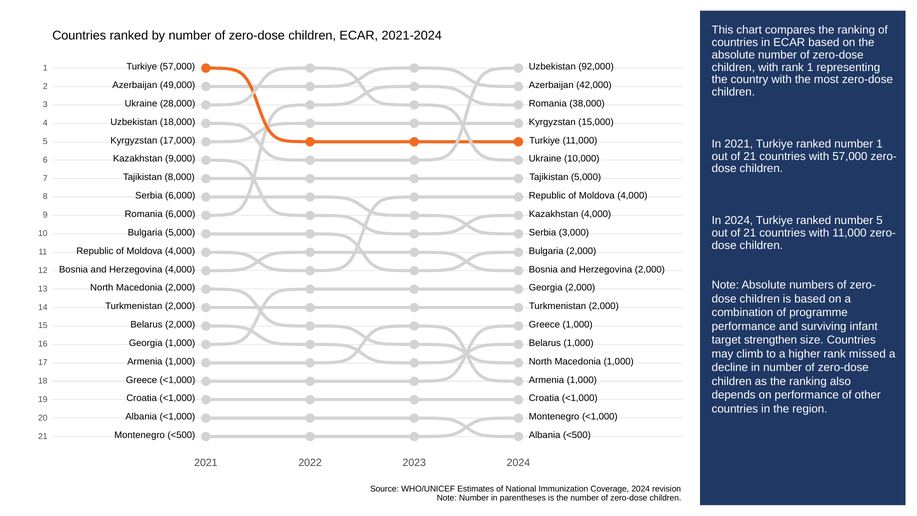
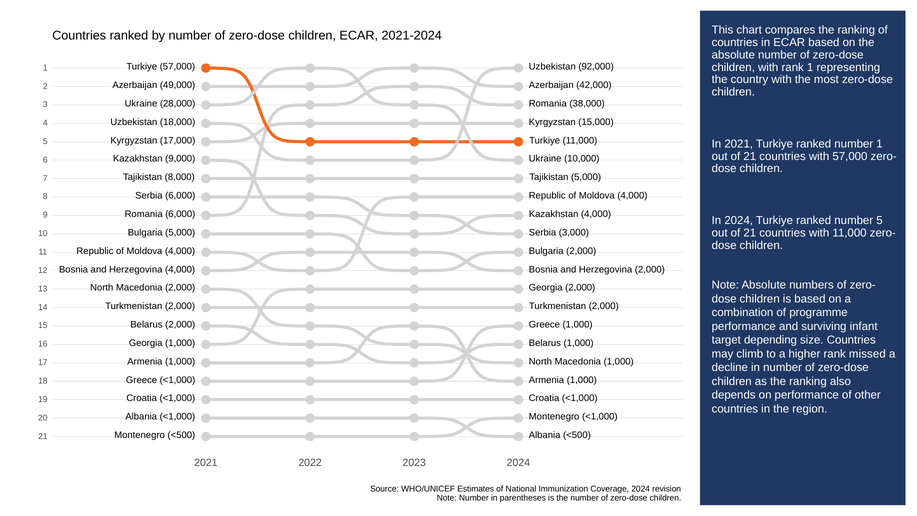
strengthen: strengthen -> depending
